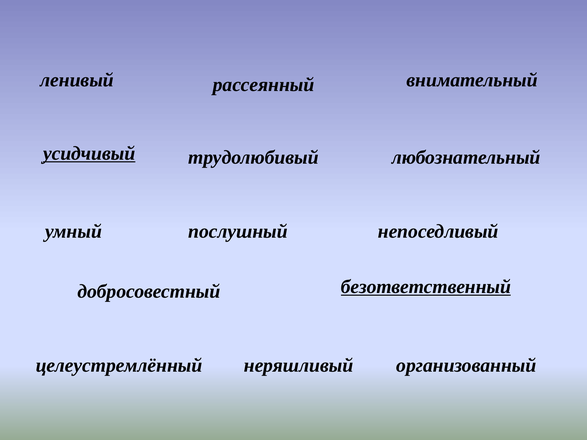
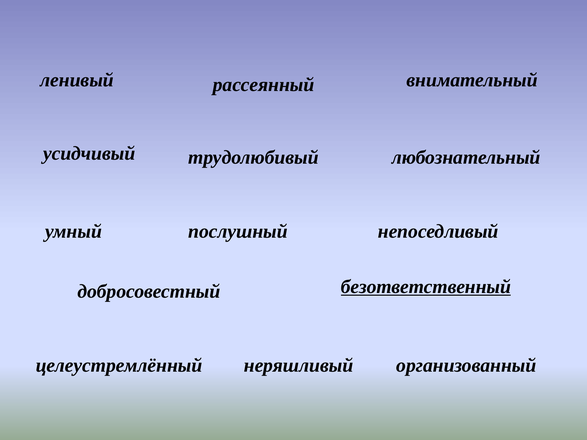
усидчивый underline: present -> none
